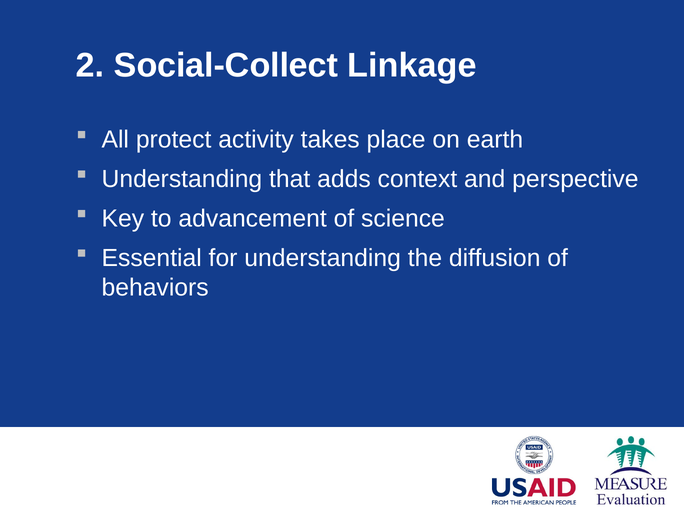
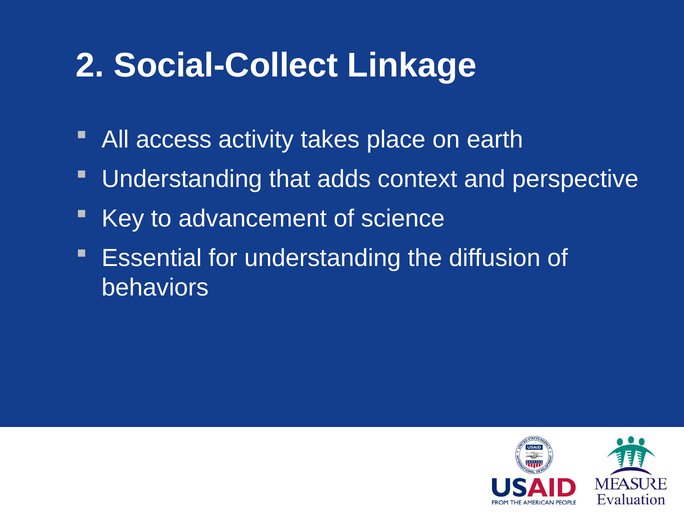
protect: protect -> access
